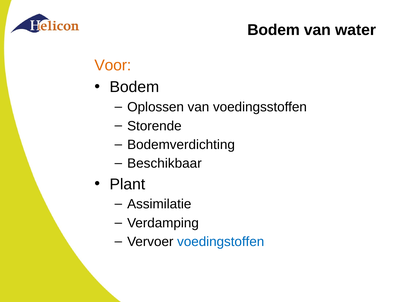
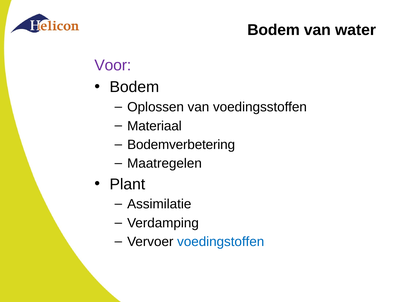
Voor colour: orange -> purple
Storende: Storende -> Materiaal
Bodemverdichting: Bodemverdichting -> Bodemverbetering
Beschikbaar: Beschikbaar -> Maatregelen
